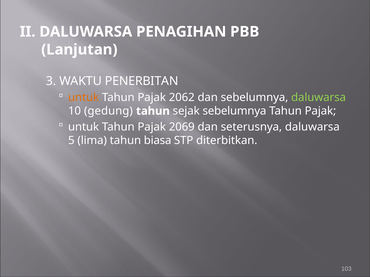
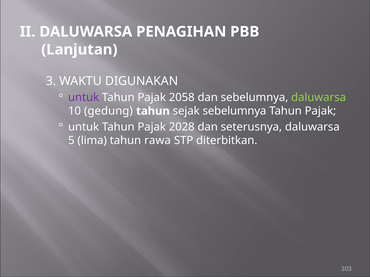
PENERBITAN: PENERBITAN -> DIGUNAKAN
untuk at (84, 98) colour: orange -> purple
2062: 2062 -> 2058
2069: 2069 -> 2028
biasa: biasa -> rawa
